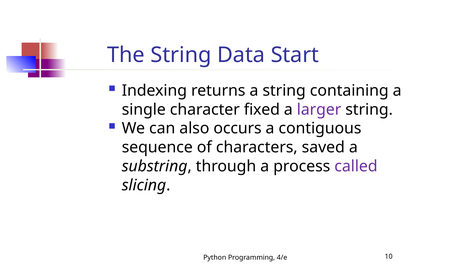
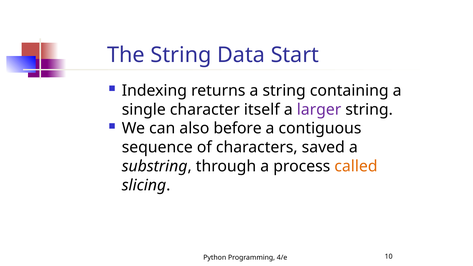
fixed: fixed -> itself
occurs: occurs -> before
called colour: purple -> orange
